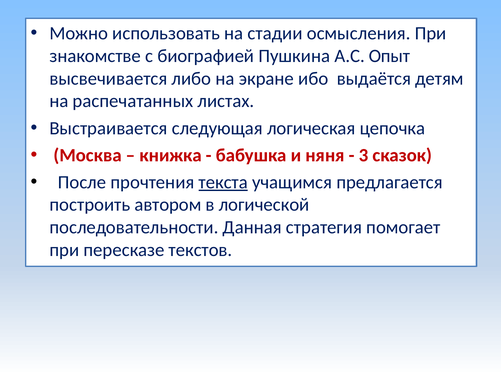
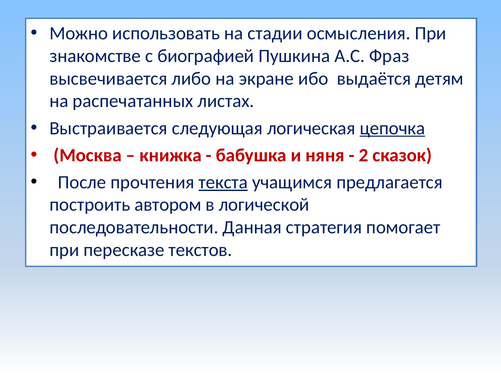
Опыт: Опыт -> Фраз
цепочка underline: none -> present
3: 3 -> 2
